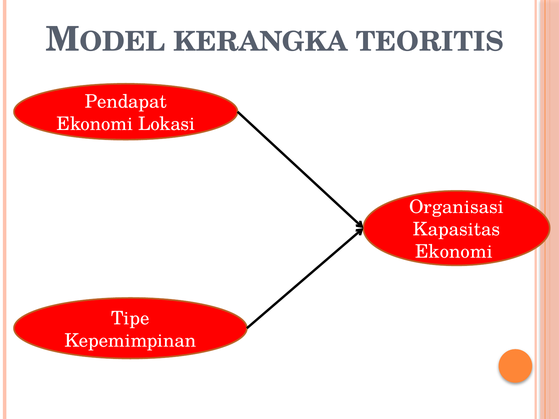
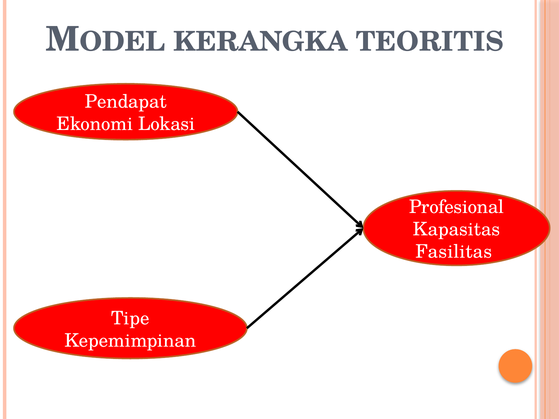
Organisasi: Organisasi -> Profesional
Ekonomi at (454, 252): Ekonomi -> Fasilitas
